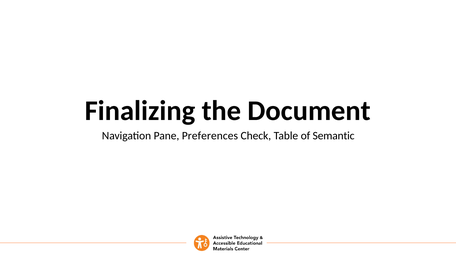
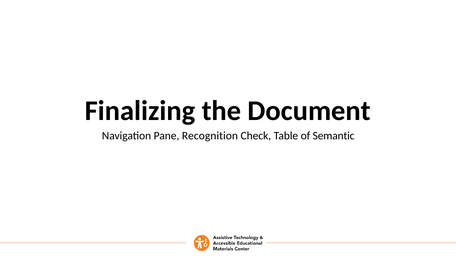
Preferences: Preferences -> Recognition
